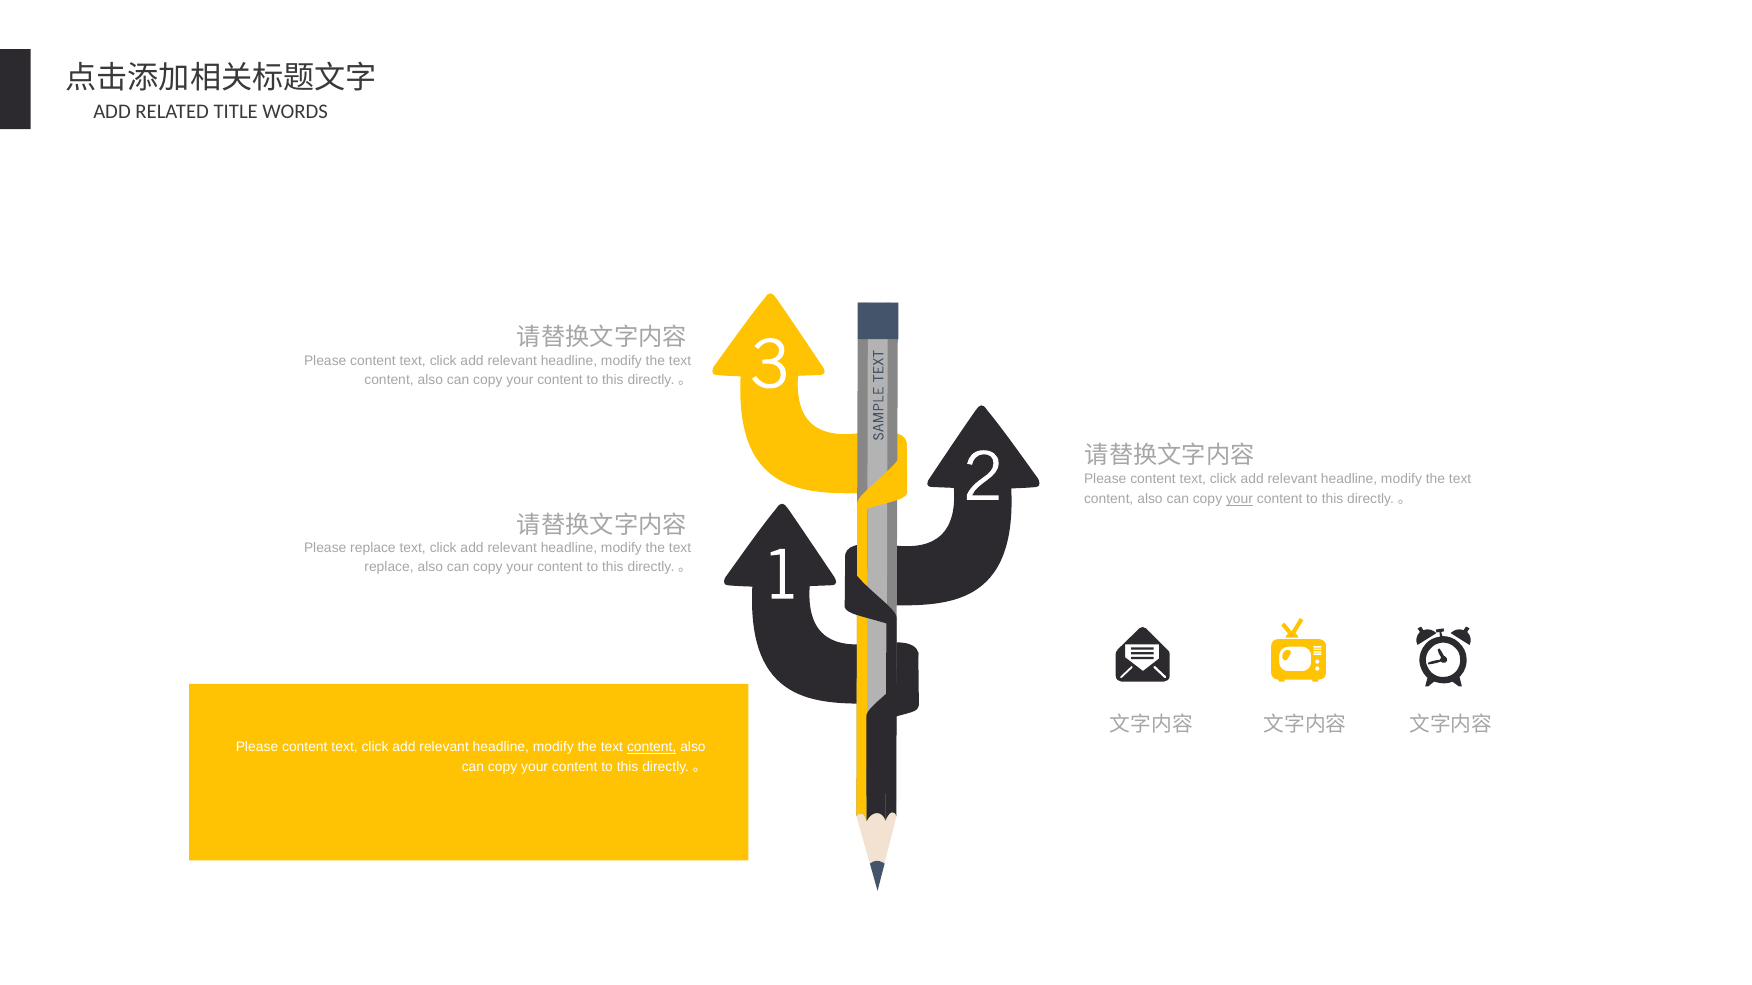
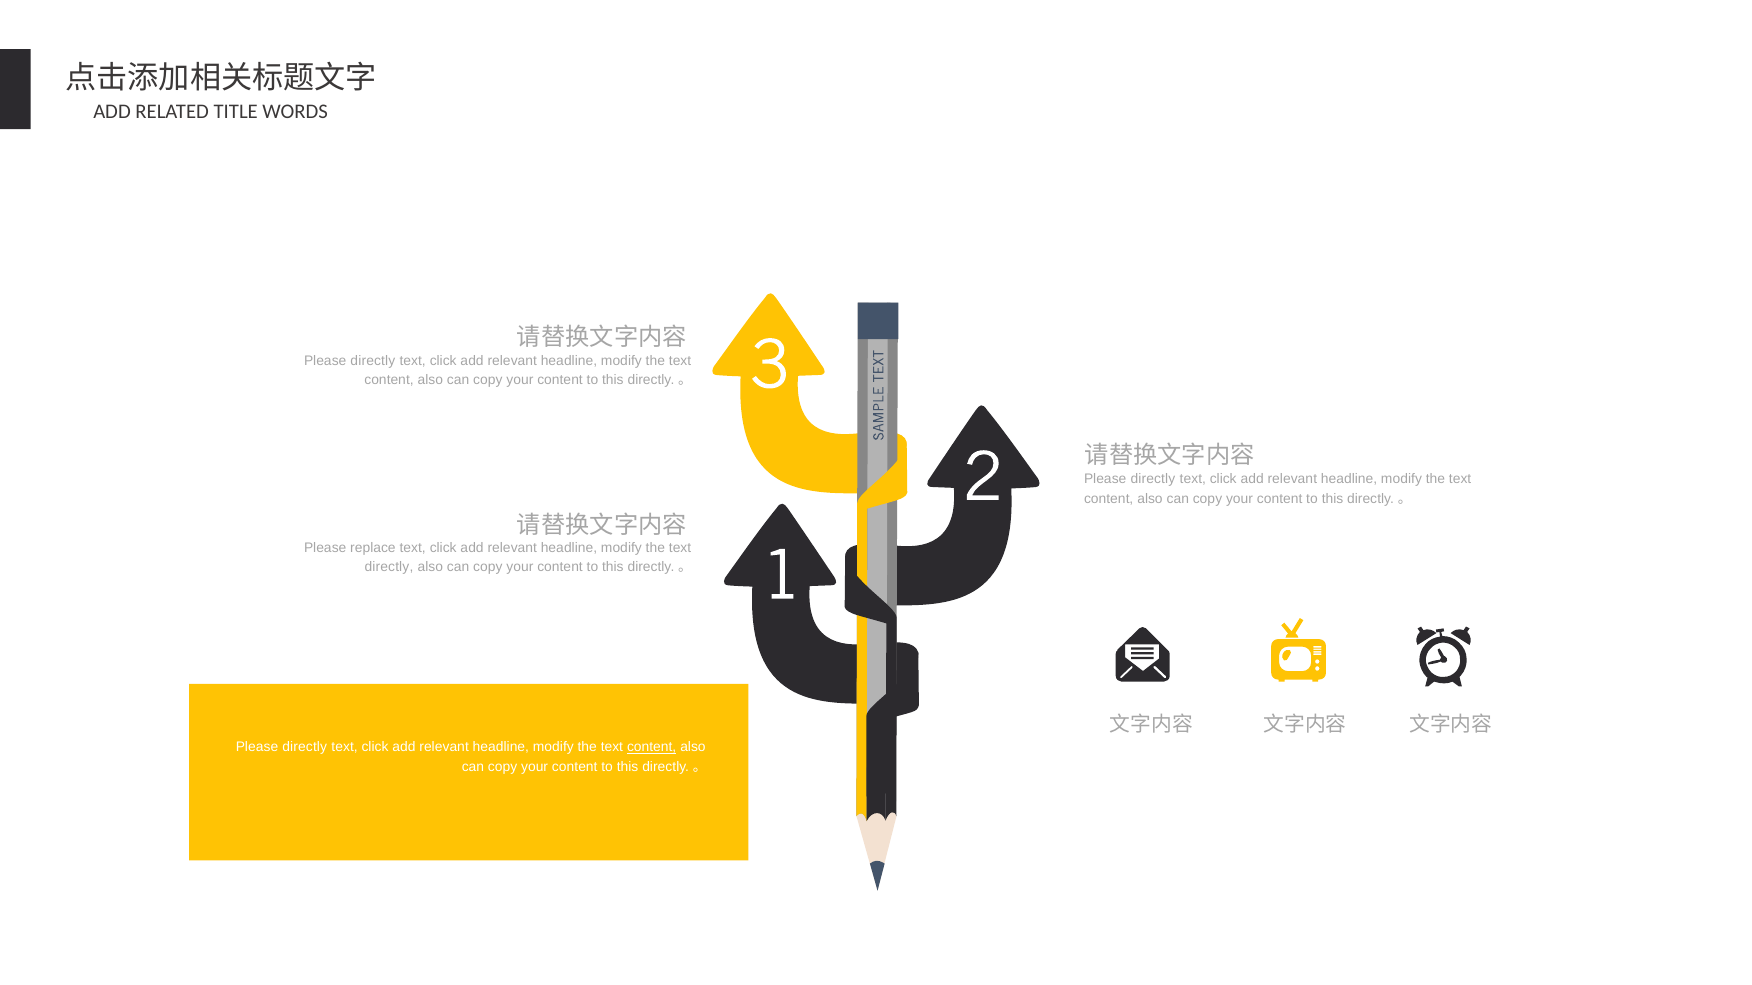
content at (373, 361): content -> directly
content at (1153, 479): content -> directly
your at (1240, 499) underline: present -> none
replace at (389, 568): replace -> directly
content at (305, 748): content -> directly
